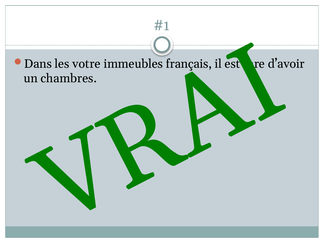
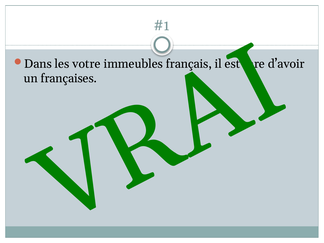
chambres: chambres -> françaises
